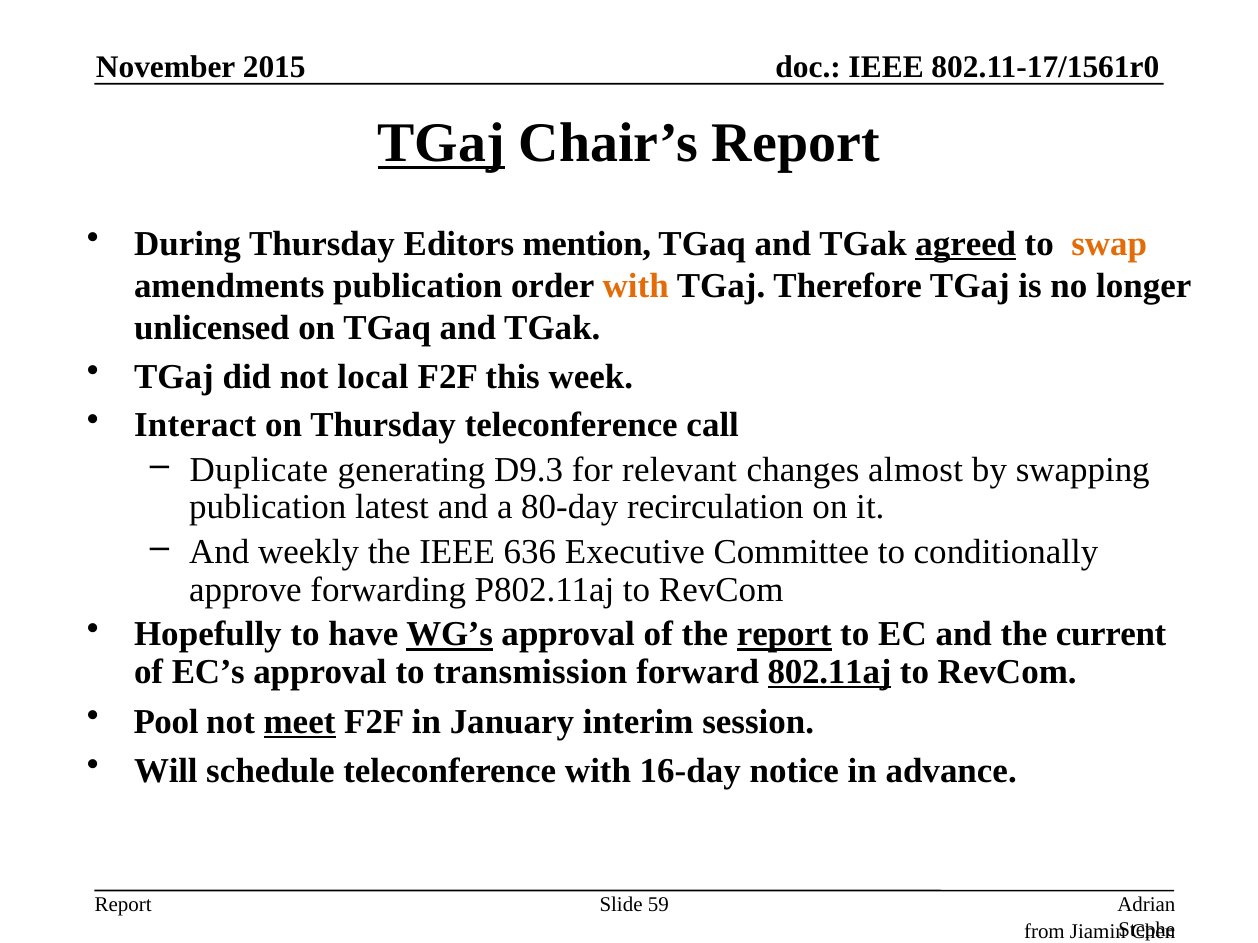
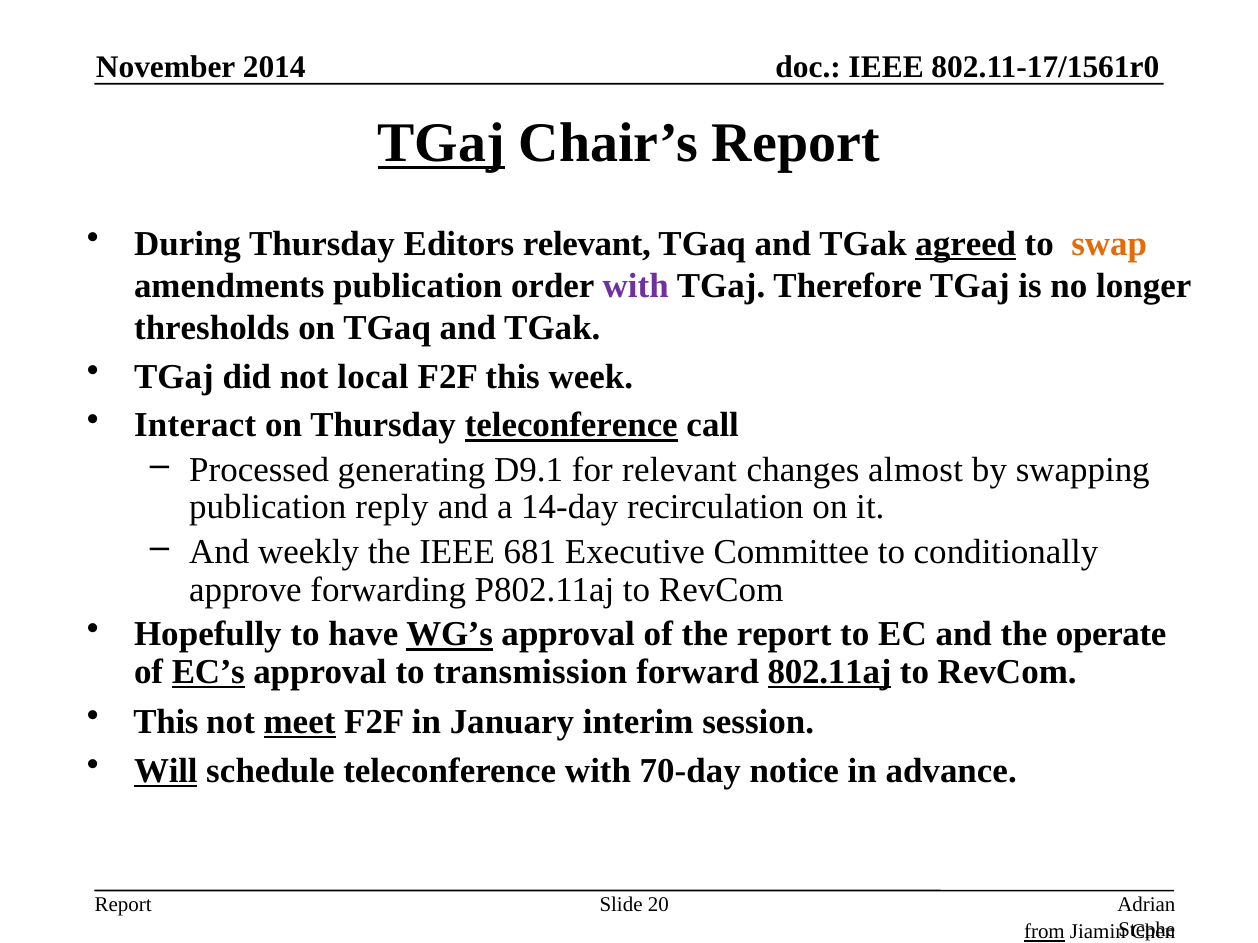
2015: 2015 -> 2014
Editors mention: mention -> relevant
with at (636, 286) colour: orange -> purple
unlicensed: unlicensed -> thresholds
teleconference at (571, 426) underline: none -> present
Duplicate: Duplicate -> Processed
D9.3: D9.3 -> D9.1
latest: latest -> reply
80-day: 80-day -> 14-day
636: 636 -> 681
report at (784, 635) underline: present -> none
current: current -> operate
EC’s underline: none -> present
Pool at (166, 722): Pool -> This
Will underline: none -> present
16-day: 16-day -> 70-day
59: 59 -> 20
from underline: none -> present
